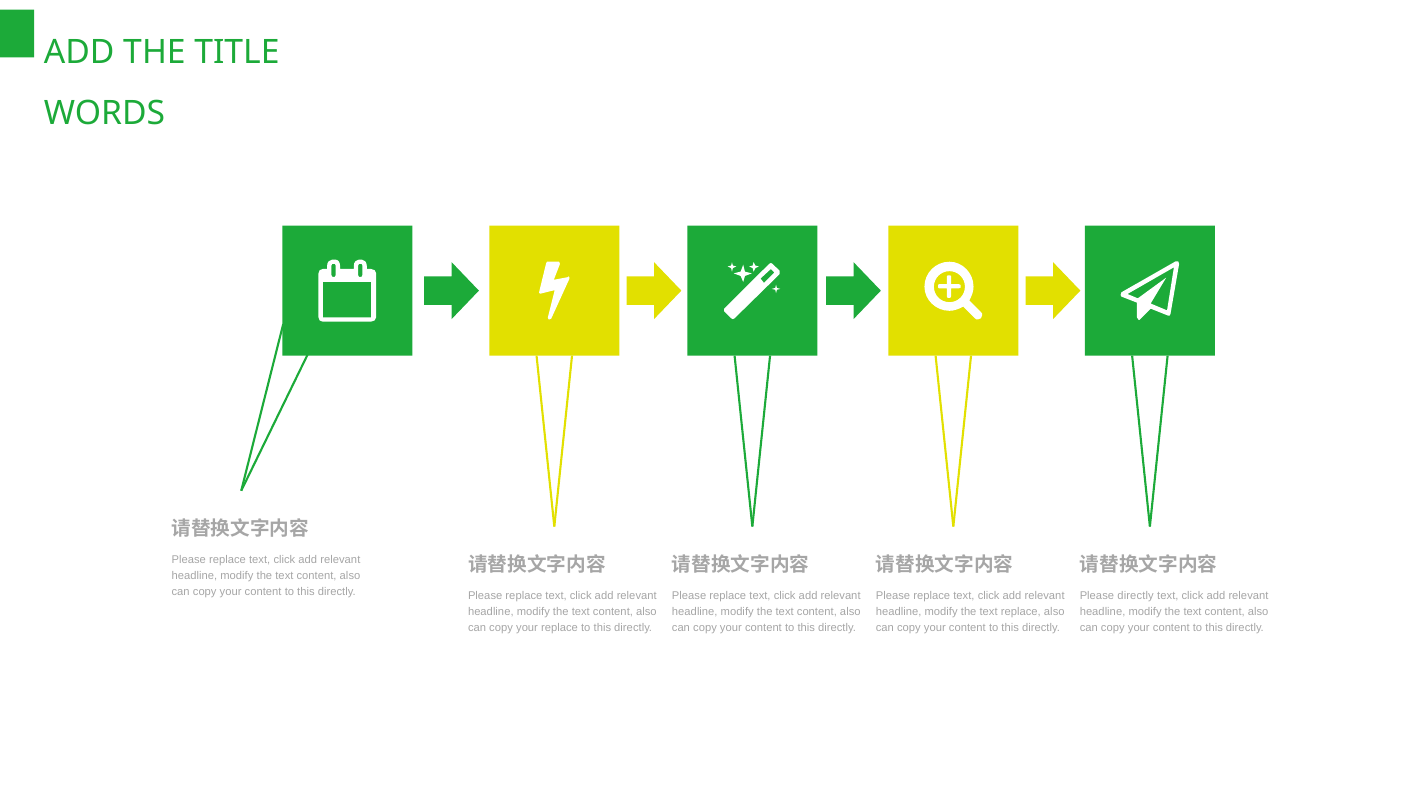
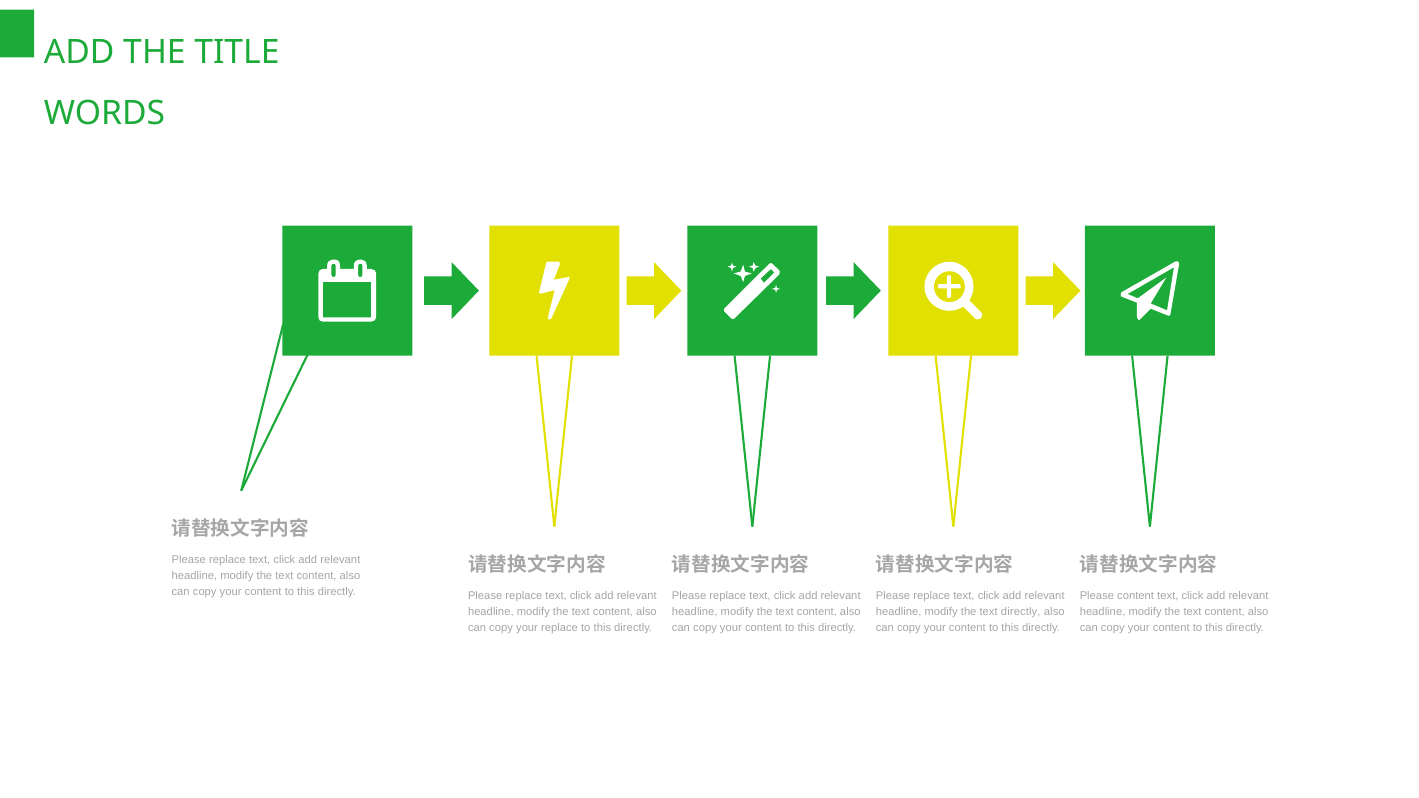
Please directly: directly -> content
text replace: replace -> directly
